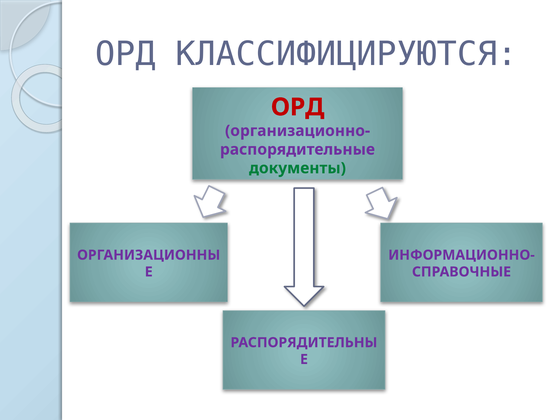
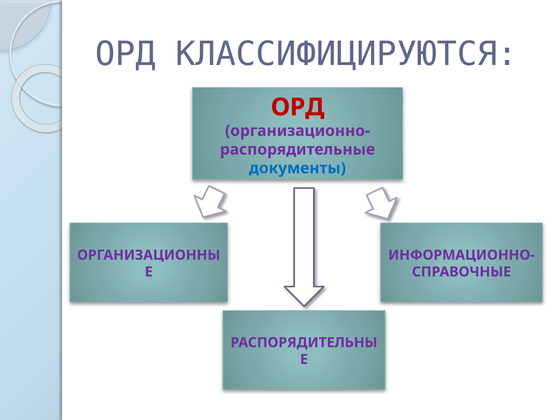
документы colour: green -> blue
